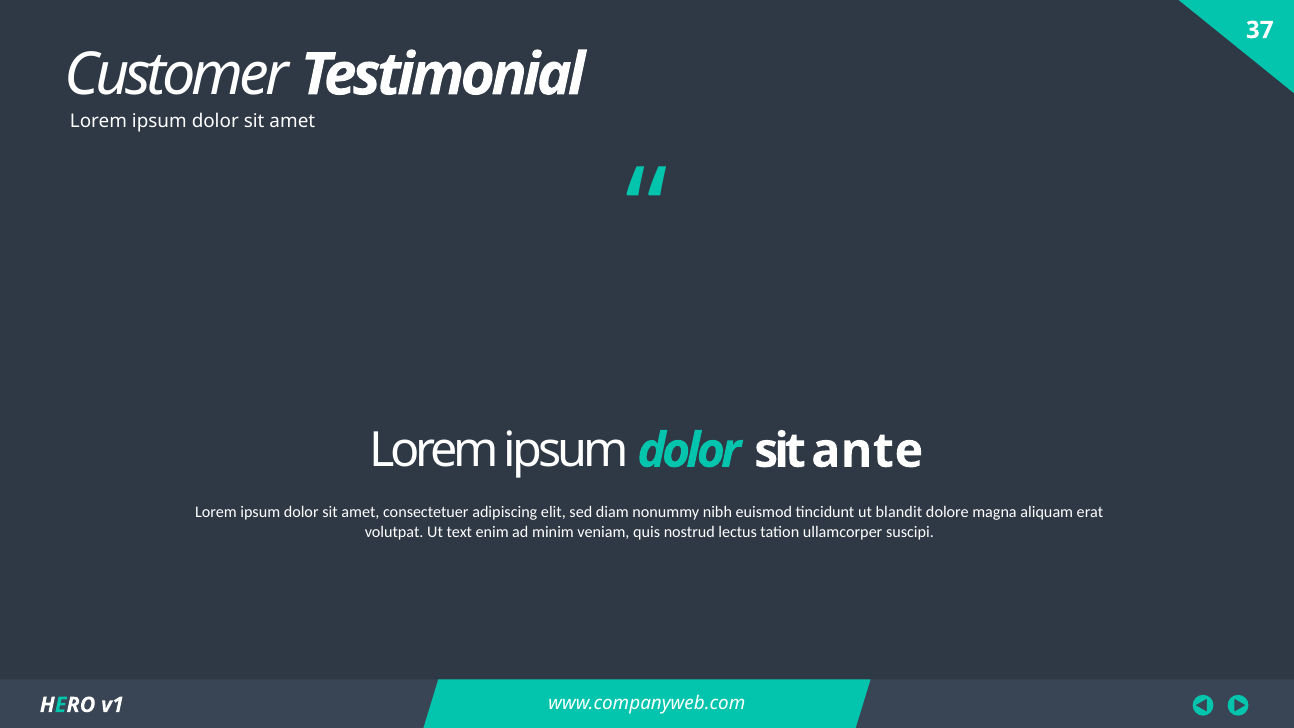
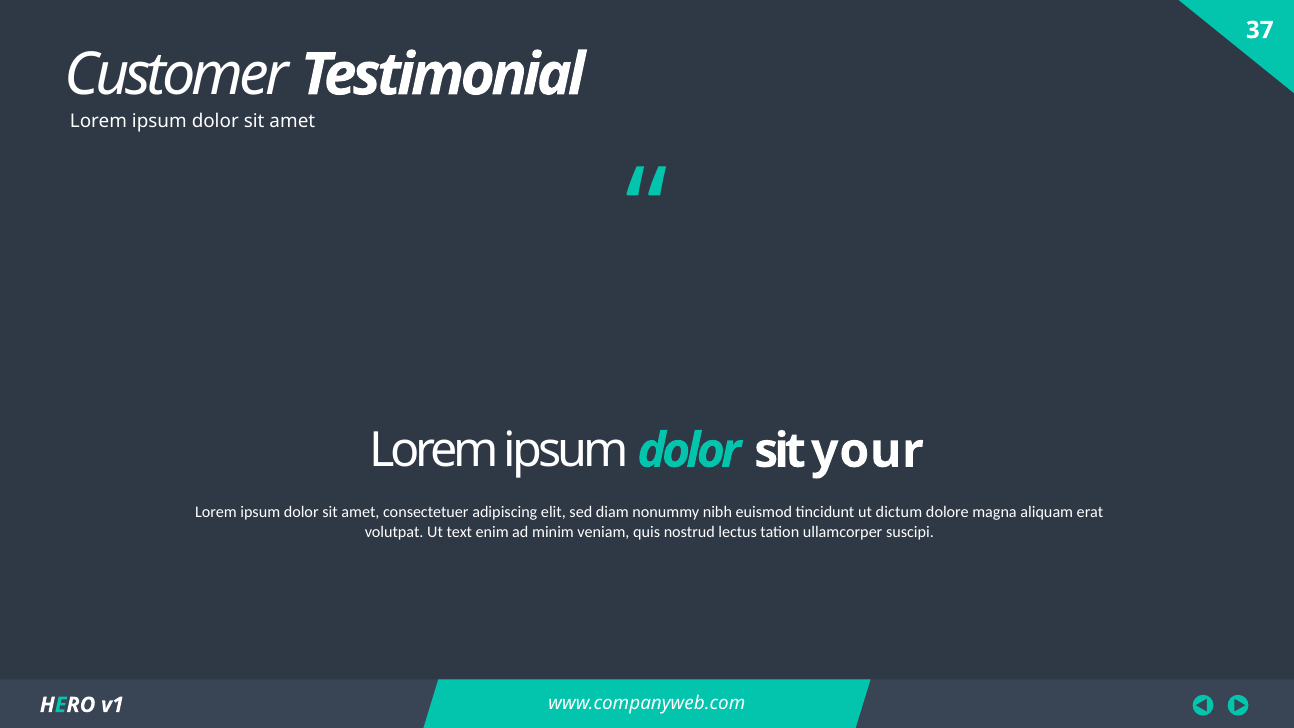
ante: ante -> your
blandit: blandit -> dictum
